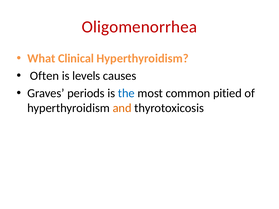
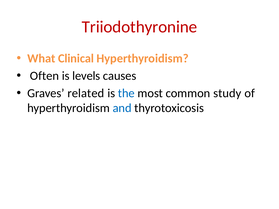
Oligomenorrhea: Oligomenorrhea -> Triiodothyronine
periods: periods -> related
pitied: pitied -> study
and colour: orange -> blue
